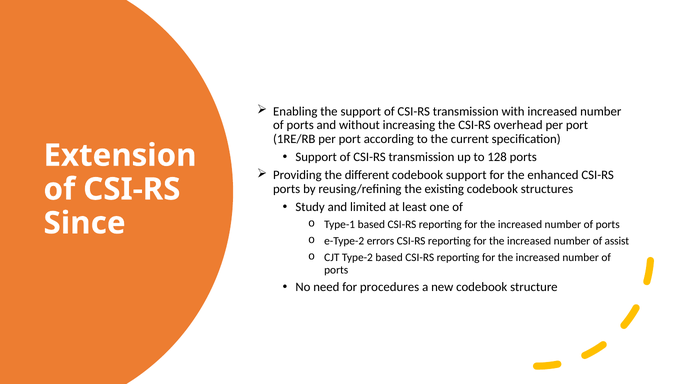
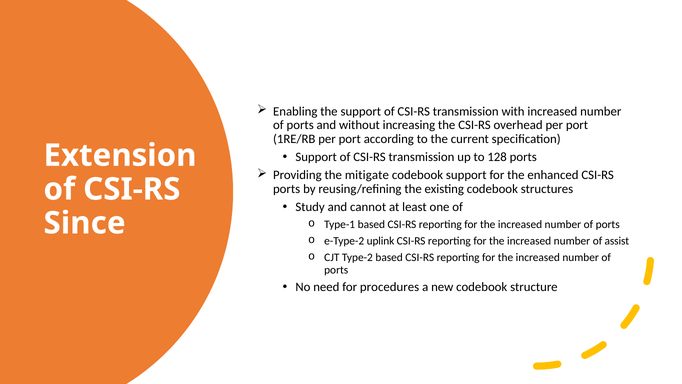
different: different -> mitigate
limited: limited -> cannot
errors: errors -> uplink
